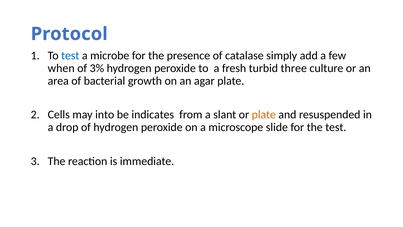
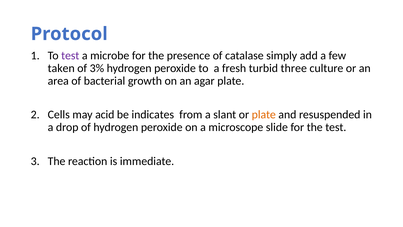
test at (70, 55) colour: blue -> purple
when: when -> taken
into: into -> acid
